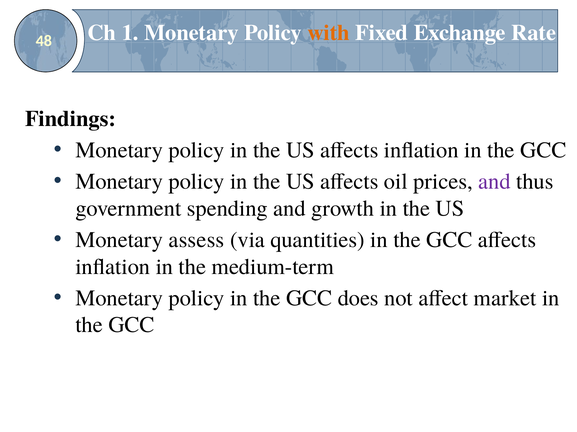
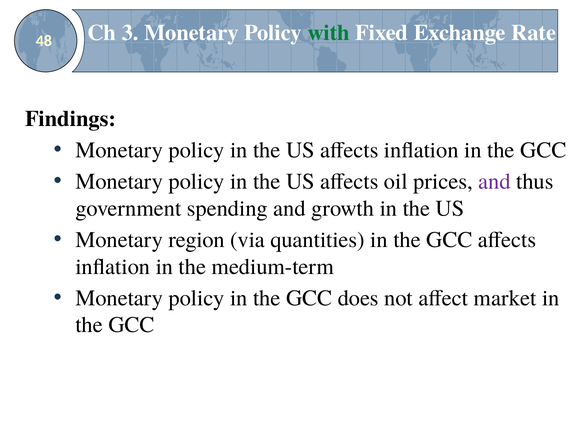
1: 1 -> 3
with colour: orange -> green
assess: assess -> region
